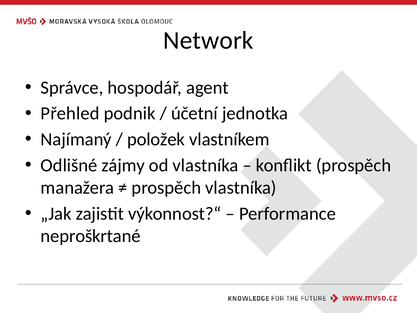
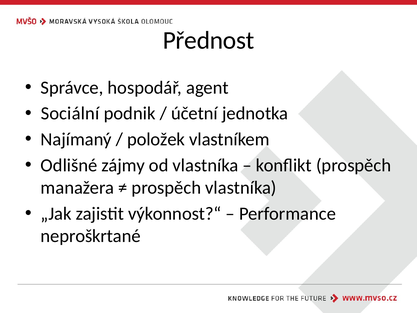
Network: Network -> Přednost
Přehled: Přehled -> Sociální
